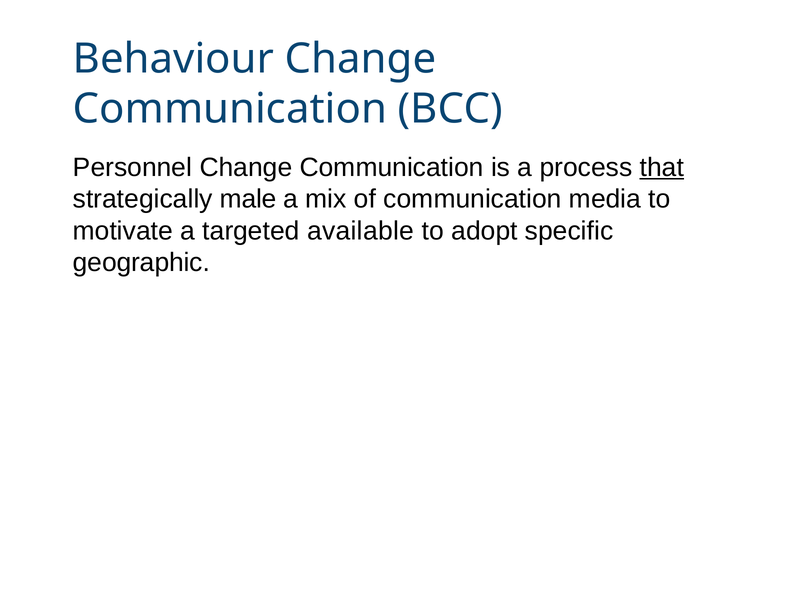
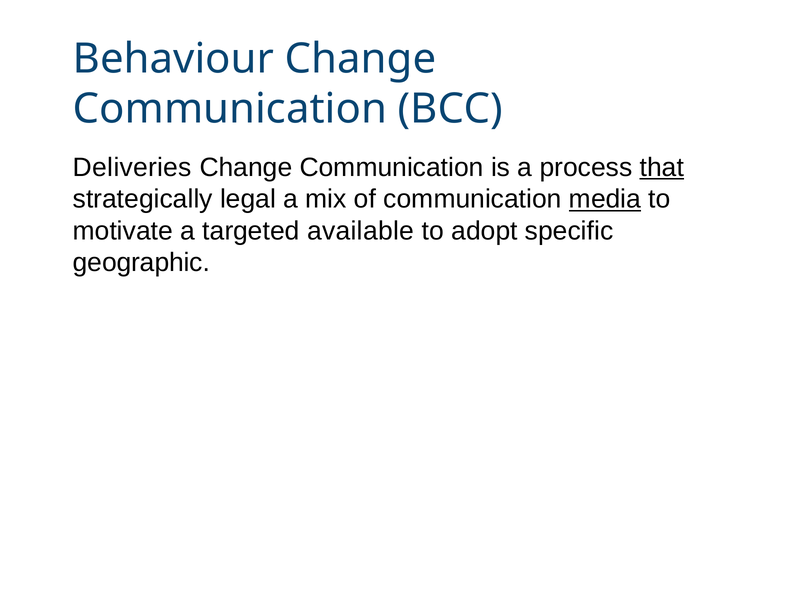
Personnel: Personnel -> Deliveries
male: male -> legal
media underline: none -> present
